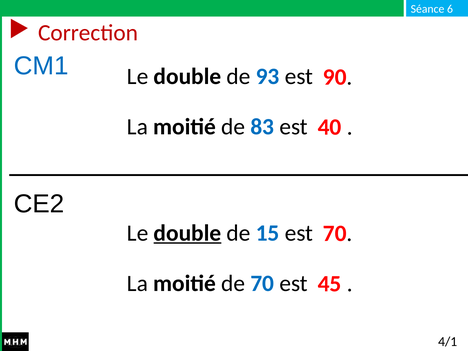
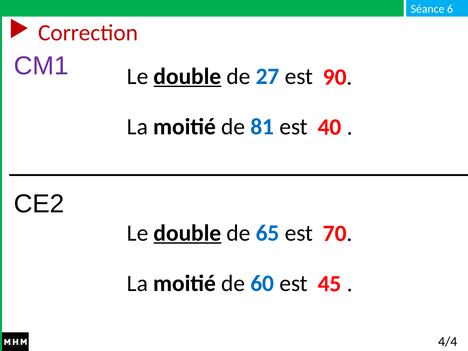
CM1 colour: blue -> purple
double at (187, 76) underline: none -> present
93: 93 -> 27
83: 83 -> 81
15: 15 -> 65
de 70: 70 -> 60
4/1: 4/1 -> 4/4
